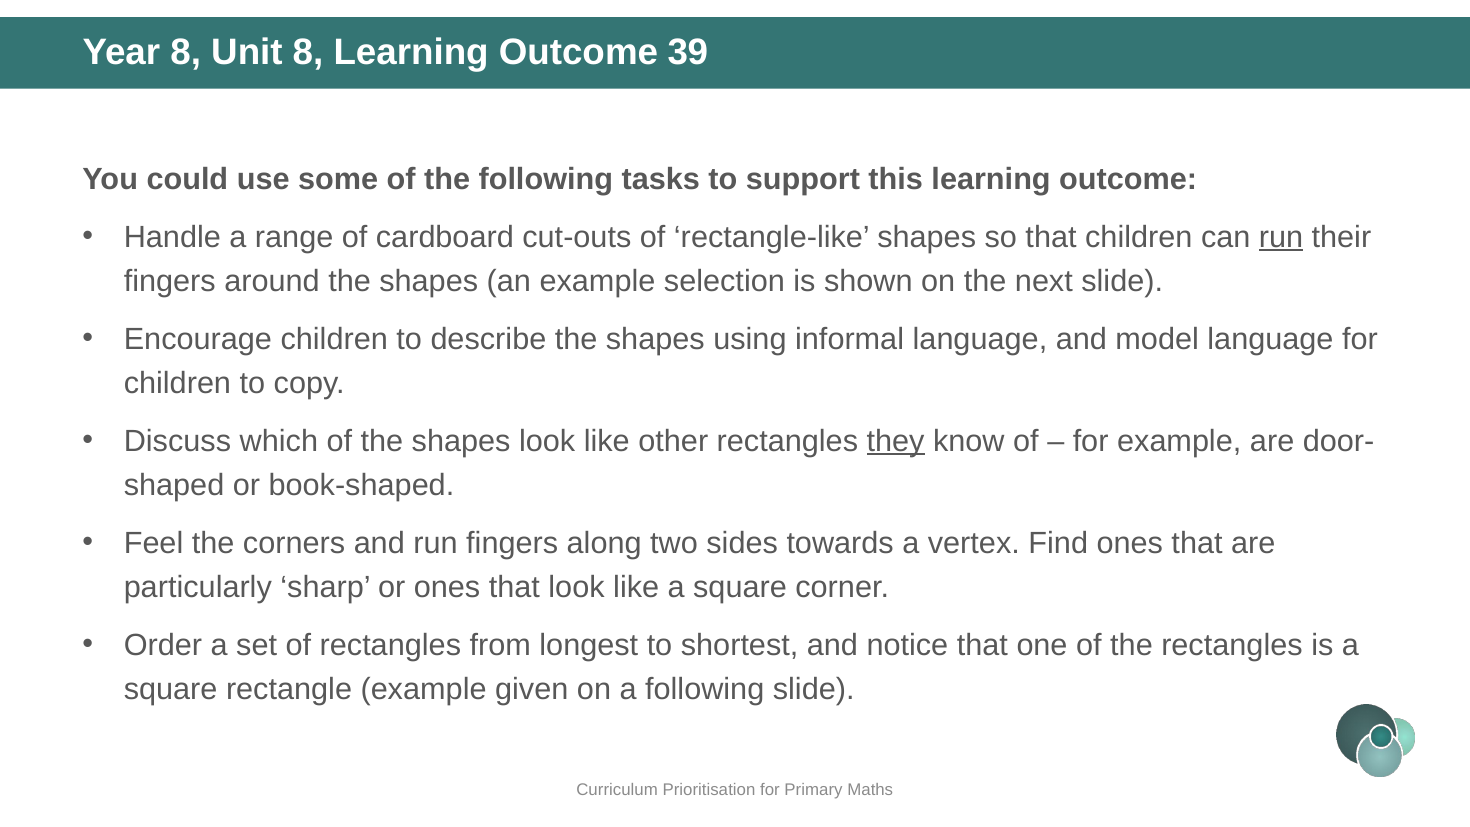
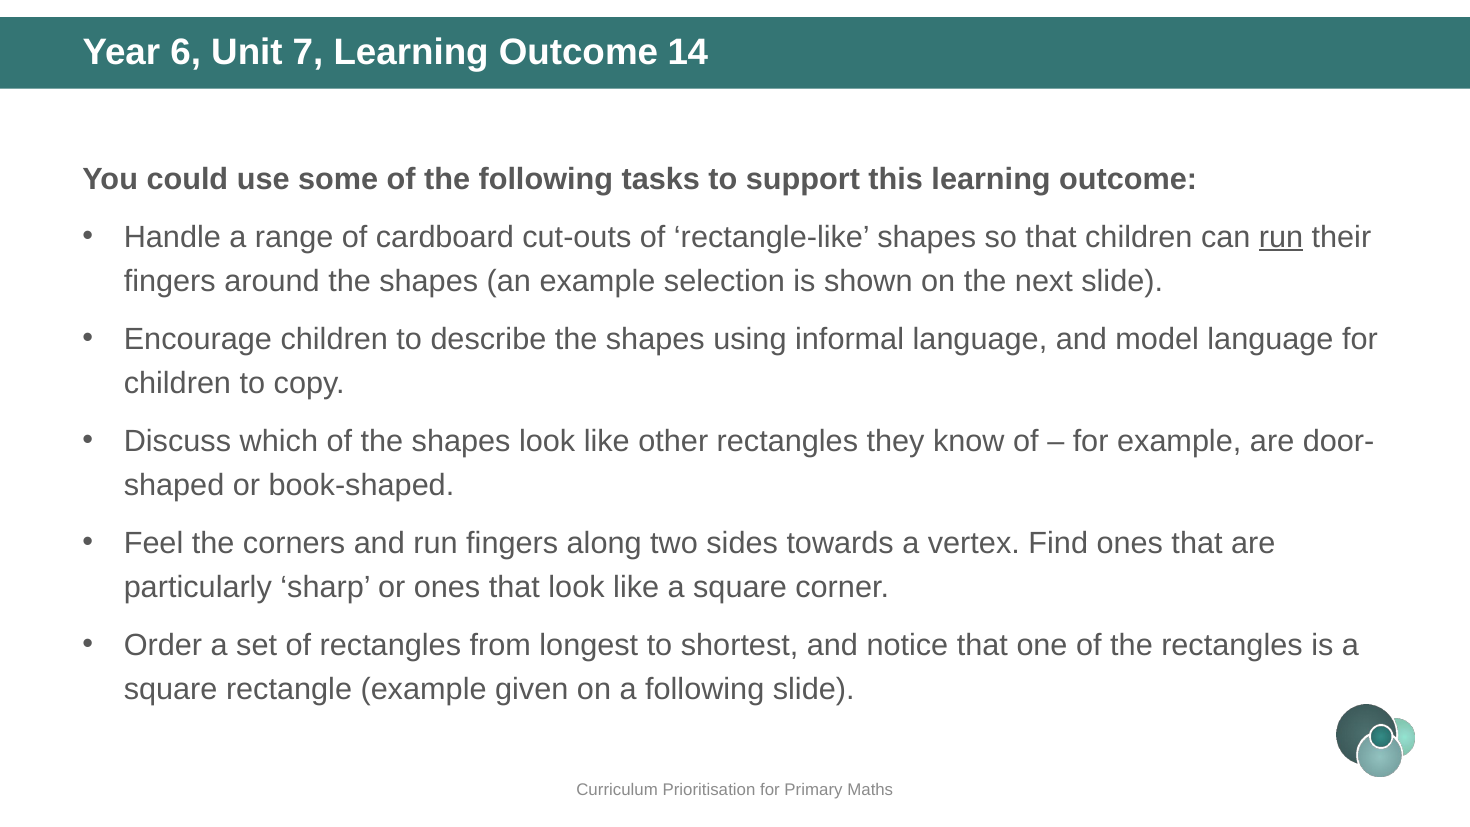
Year 8: 8 -> 6
Unit 8: 8 -> 7
39: 39 -> 14
they underline: present -> none
